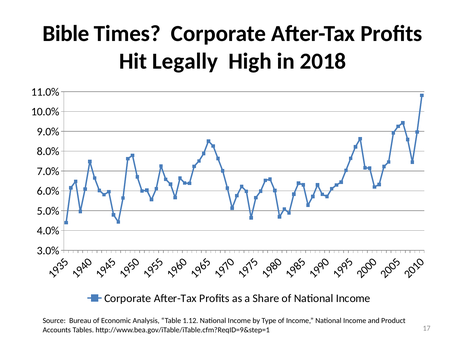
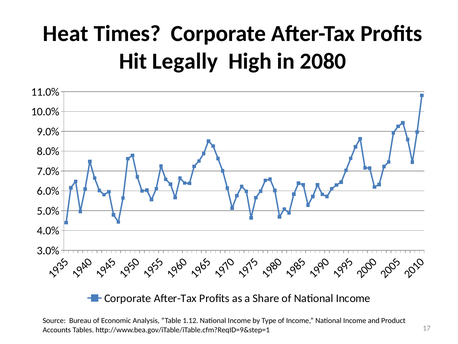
Bible: Bible -> Heat
2018: 2018 -> 2080
